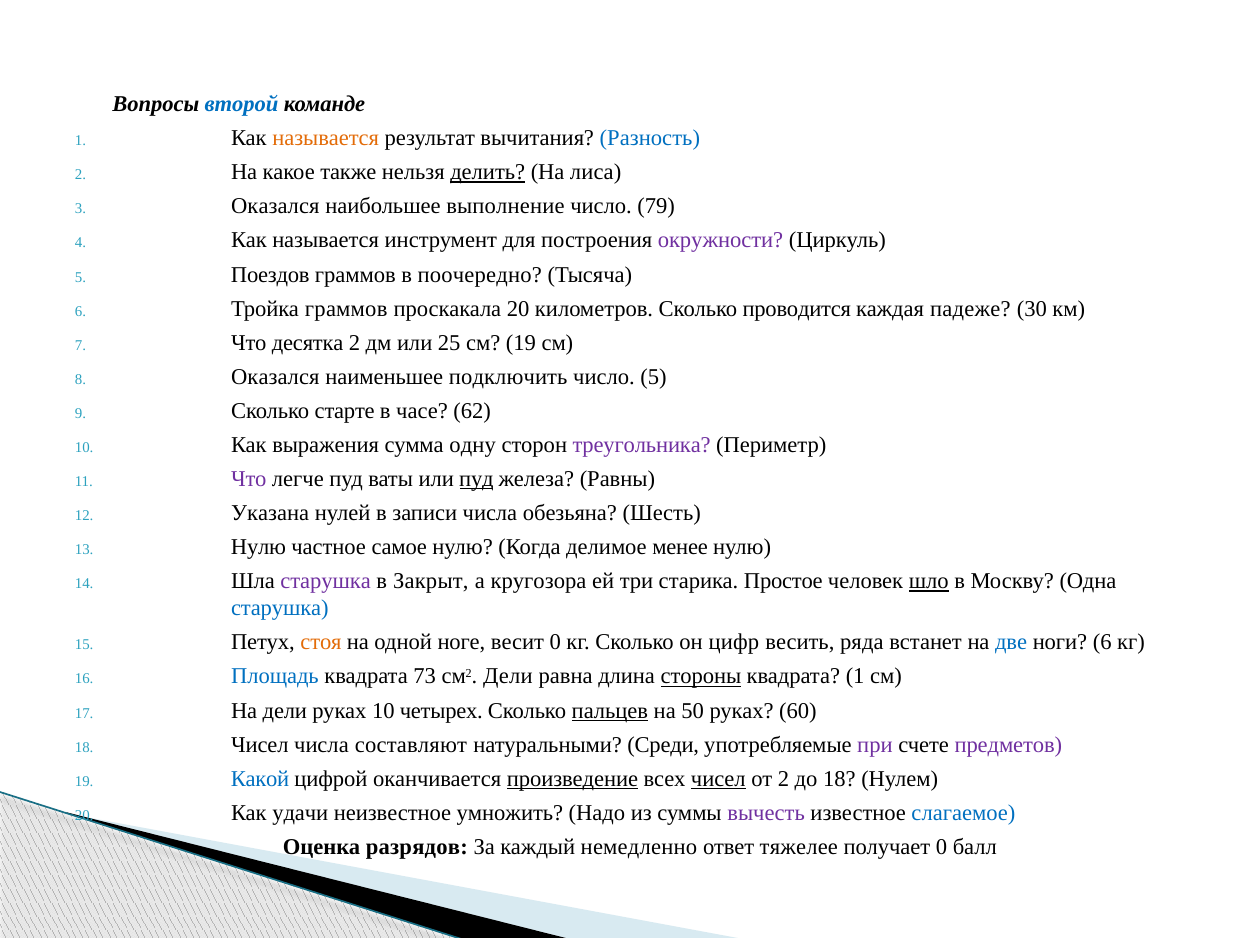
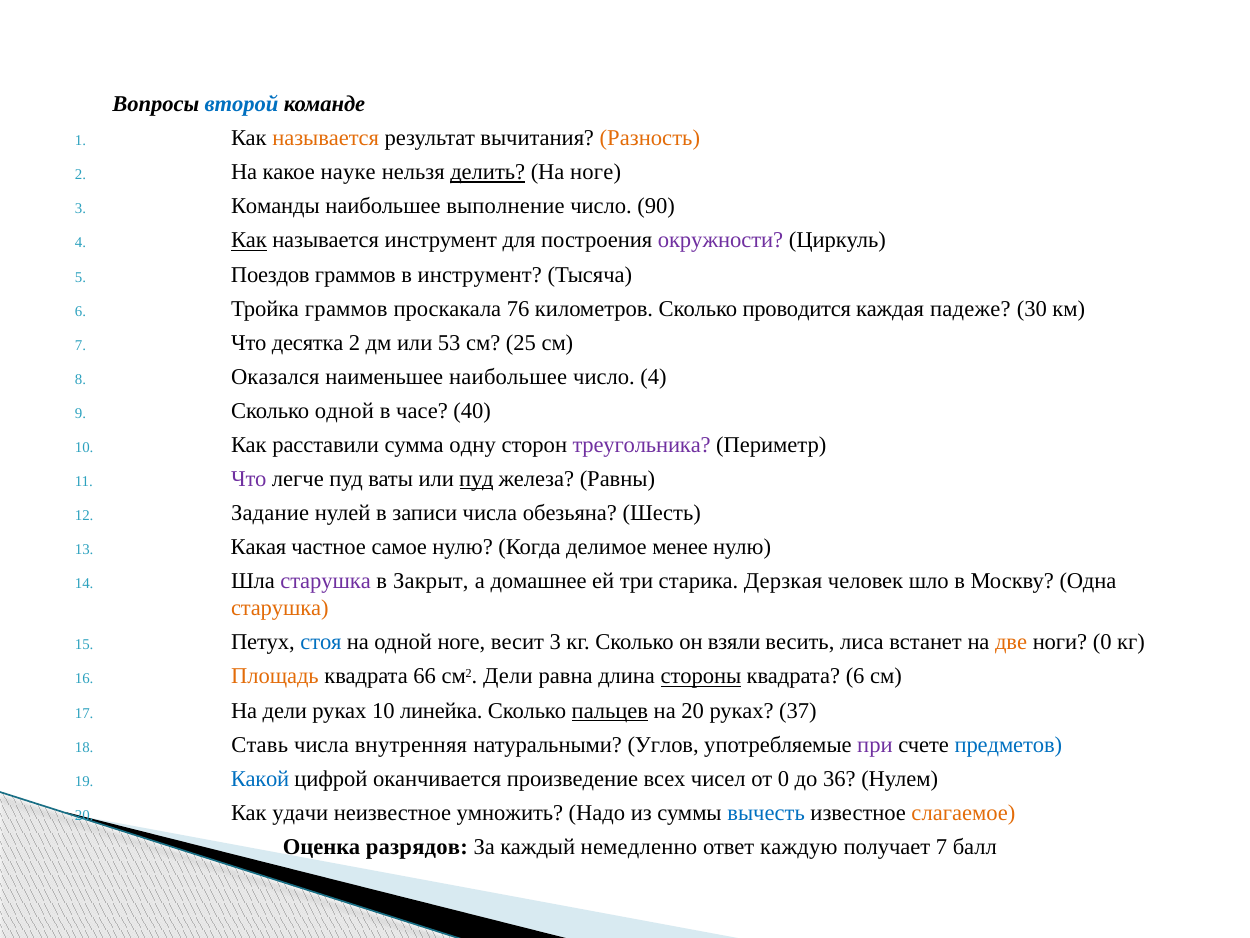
Разность colour: blue -> orange
также: также -> науке
На лиса: лиса -> ноге
Оказался at (275, 206): Оказался -> Команды
79: 79 -> 90
Как at (249, 240) underline: none -> present
в поочередно: поочередно -> инструмент
проскакала 20: 20 -> 76
25: 25 -> 53
см 19: 19 -> 25
наименьшее подключить: подключить -> наибольшее
число 5: 5 -> 4
Сколько старте: старте -> одной
62: 62 -> 40
выражения: выражения -> расставили
Указана: Указана -> Задание
Нулю at (258, 547): Нулю -> Какая
кругозора: кругозора -> домашнее
Простое: Простое -> Дерзкая
шло underline: present -> none
старушка at (280, 608) colour: blue -> orange
стоя colour: orange -> blue
весит 0: 0 -> 3
цифр: цифр -> взяли
ряда: ряда -> лиса
две colour: blue -> orange
ноги 6: 6 -> 0
Площадь colour: blue -> orange
73: 73 -> 66
квадрата 1: 1 -> 6
четырех: четырех -> линейка
на 50: 50 -> 20
60: 60 -> 37
Чисел at (260, 744): Чисел -> Ставь
составляют: составляют -> внутренняя
Среди: Среди -> Углов
предметов colour: purple -> blue
произведение underline: present -> none
чисел at (718, 778) underline: present -> none
от 2: 2 -> 0
до 18: 18 -> 36
вычесть colour: purple -> blue
слагаемое colour: blue -> orange
тяжелее: тяжелее -> каждую
получает 0: 0 -> 7
